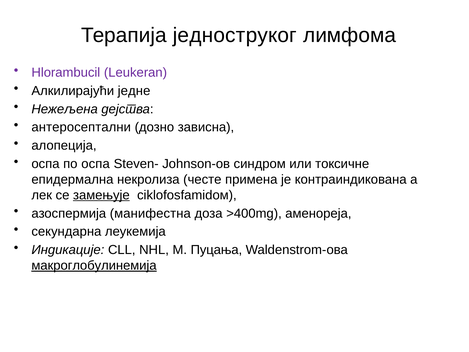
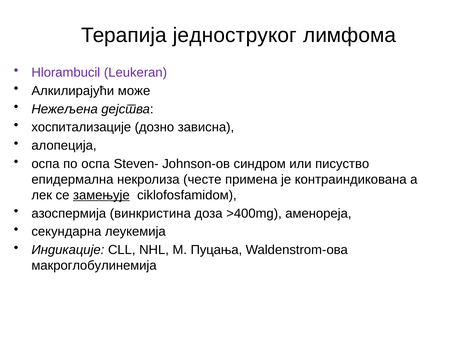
једне: једне -> може
антеросептални: антеросептални -> хоспитализације
токсичне: токсичне -> писуство
манифестна: манифестна -> винкристина
макроглобулинемија underline: present -> none
